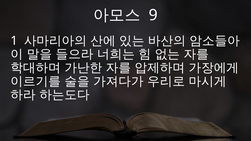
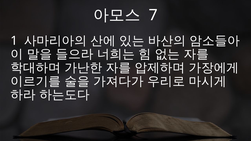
9: 9 -> 7
